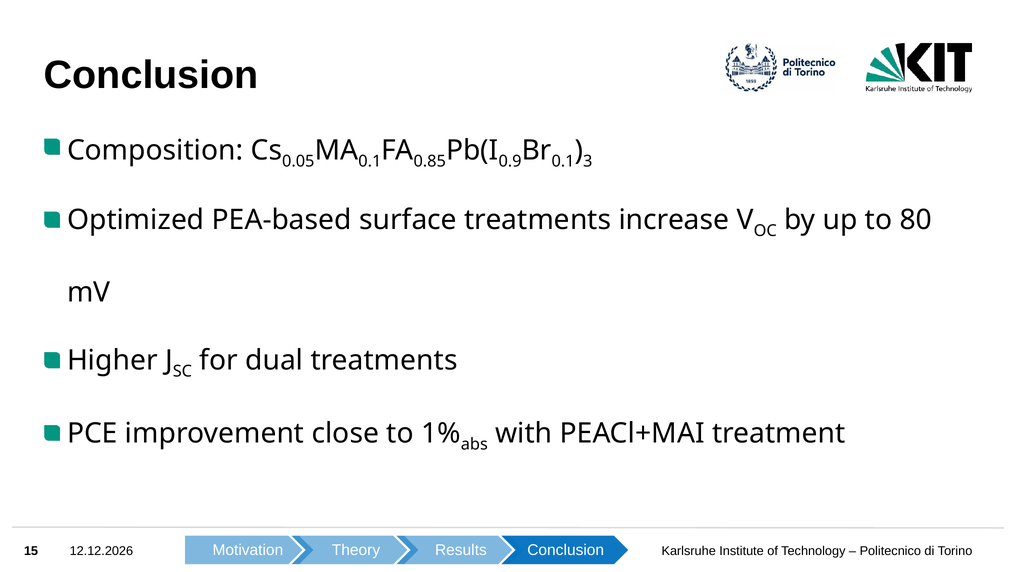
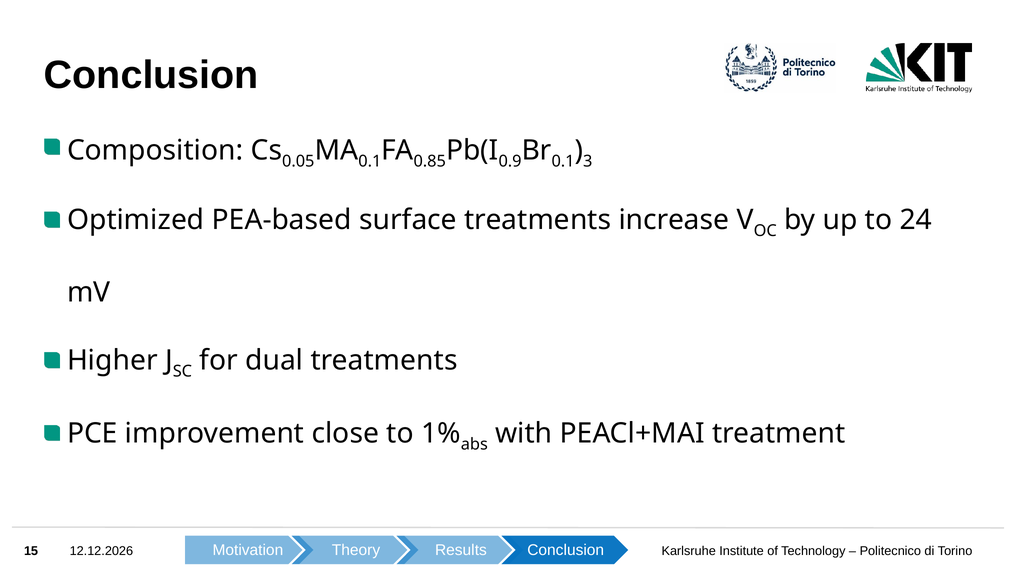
80: 80 -> 24
